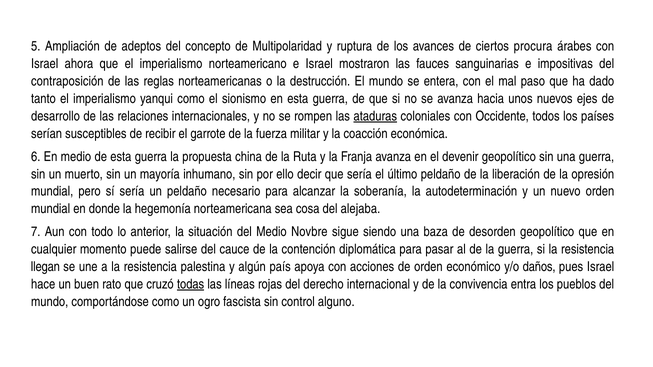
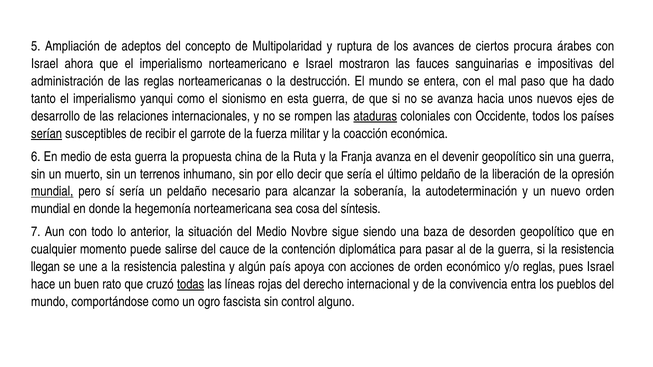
contraposición: contraposición -> administración
serían underline: none -> present
mayoría: mayoría -> terrenos
mundial at (52, 192) underline: none -> present
alejaba: alejaba -> síntesis
y/o daños: daños -> reglas
